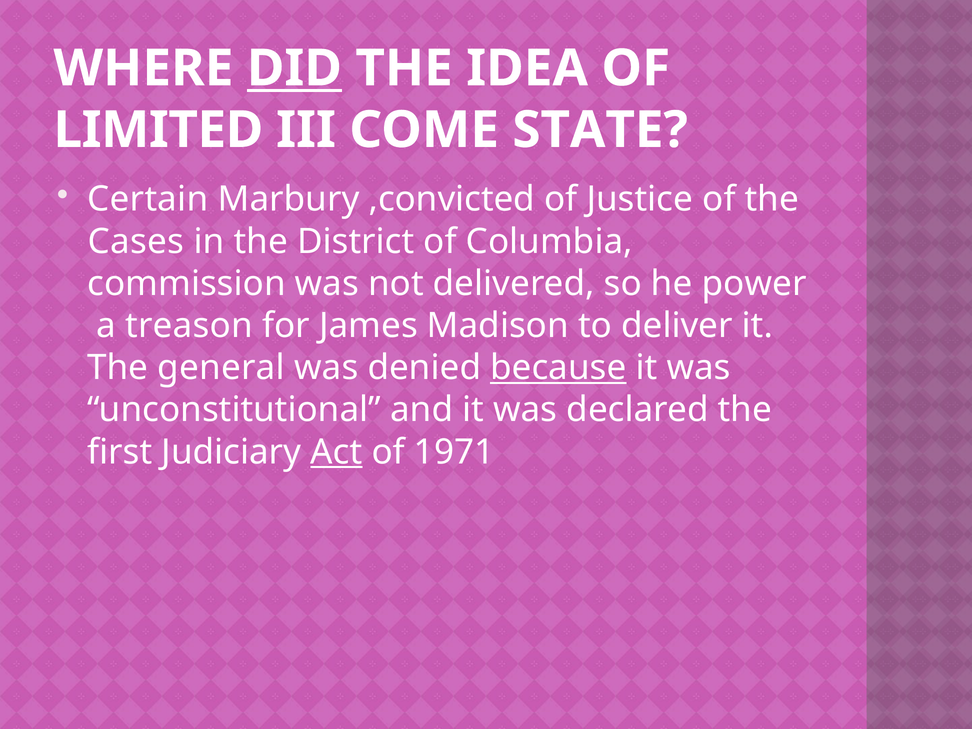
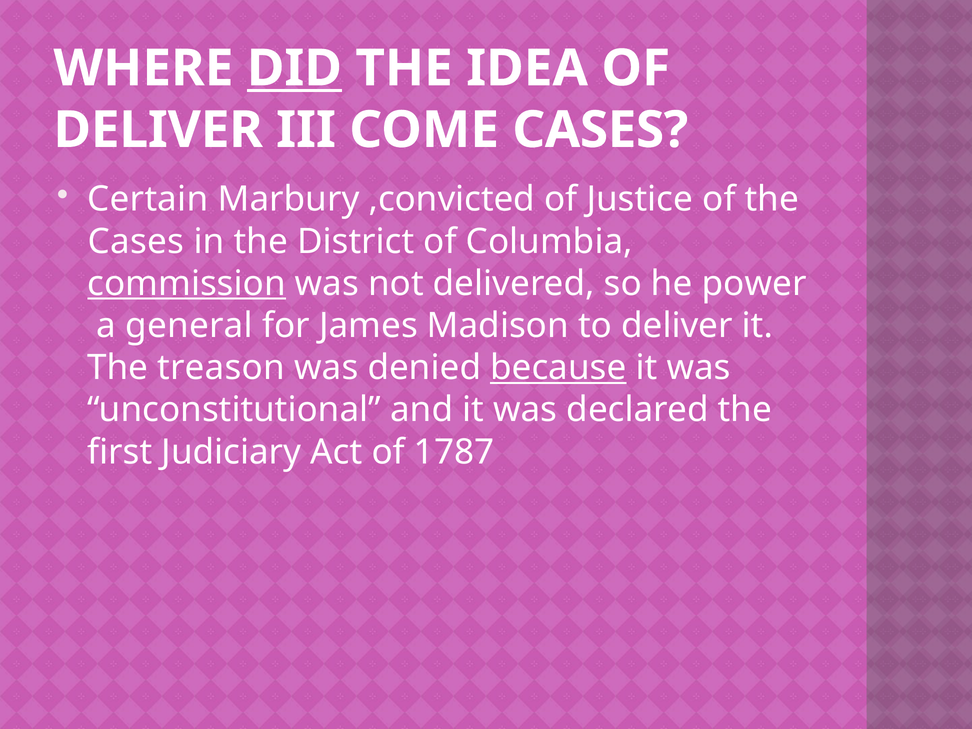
LIMITED at (158, 130): LIMITED -> DELIVER
COME STATE: STATE -> CASES
commission underline: none -> present
treason: treason -> general
general: general -> treason
Act underline: present -> none
1971: 1971 -> 1787
